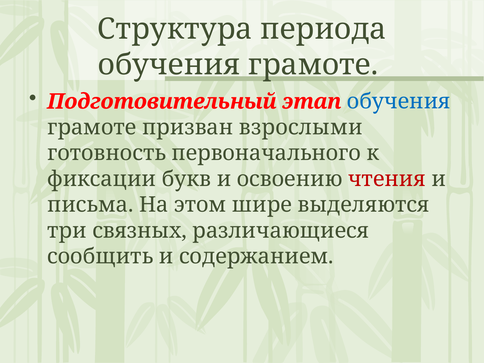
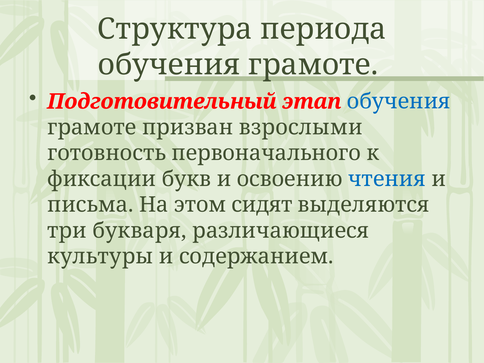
чтения colour: red -> blue
шире: шире -> сидят
связных: связных -> букваря
сообщить: сообщить -> культуры
